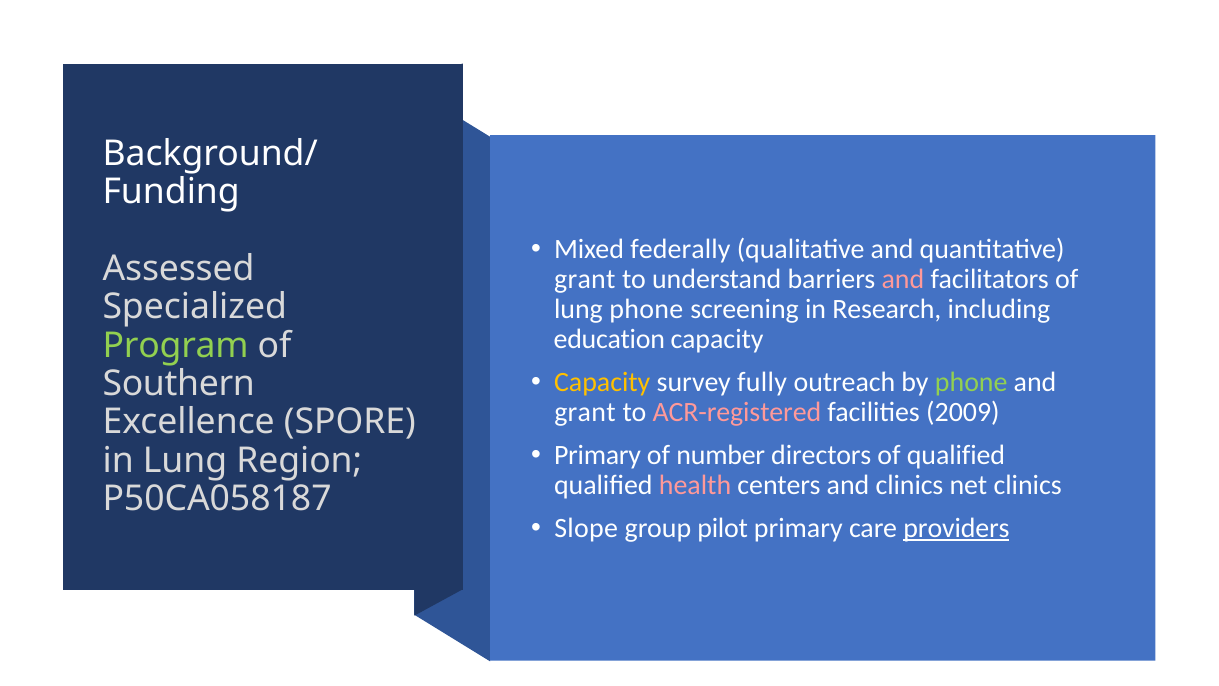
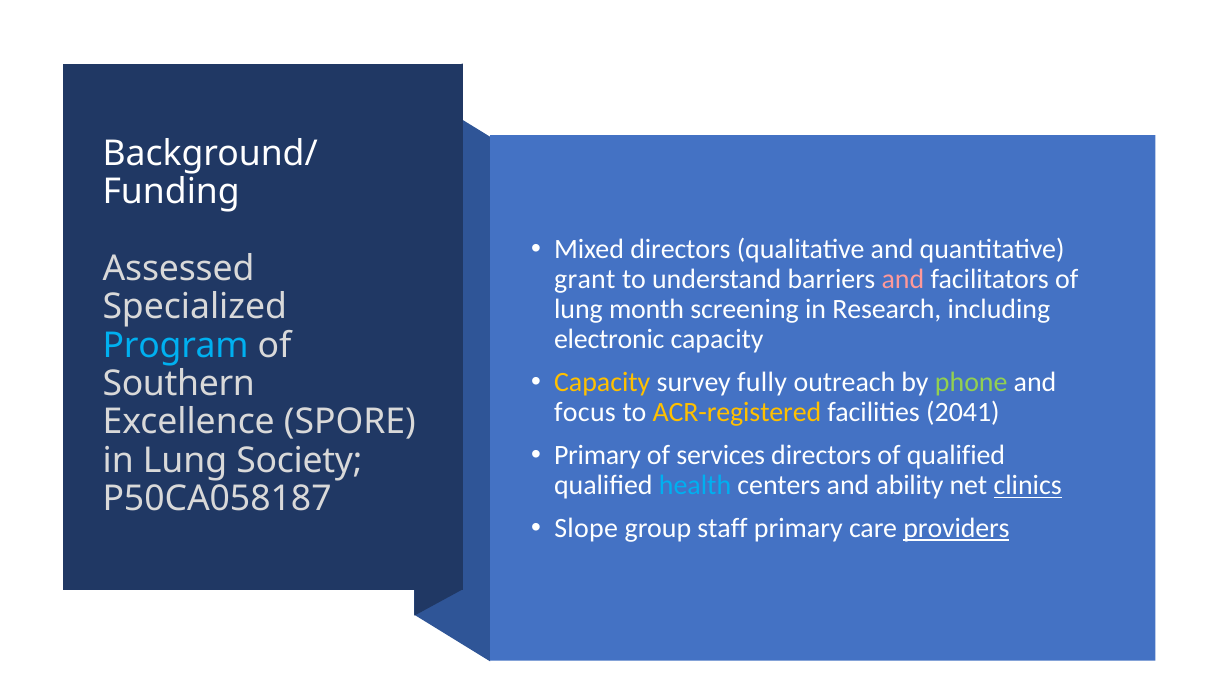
Mixed federally: federally -> directors
lung phone: phone -> month
education: education -> electronic
Program colour: light green -> light blue
grant at (585, 412): grant -> focus
ACR-registered colour: pink -> yellow
2009: 2009 -> 2041
number: number -> services
Region: Region -> Society
health colour: pink -> light blue
and clinics: clinics -> ability
clinics at (1028, 485) underline: none -> present
pilot: pilot -> staff
